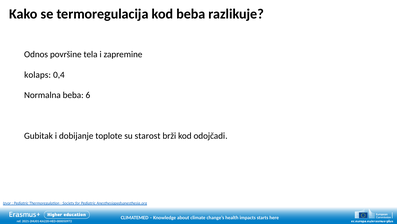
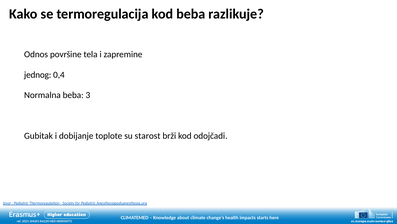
kolaps: kolaps -> jednog
6: 6 -> 3
